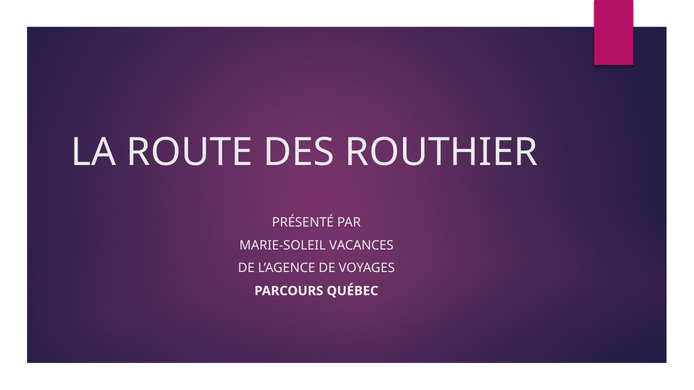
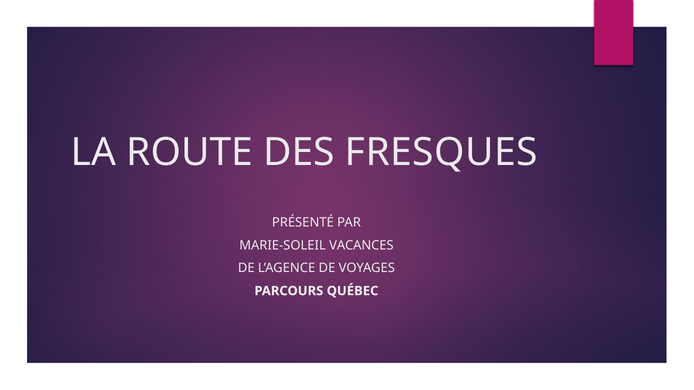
ROUTHIER: ROUTHIER -> FRESQUES
